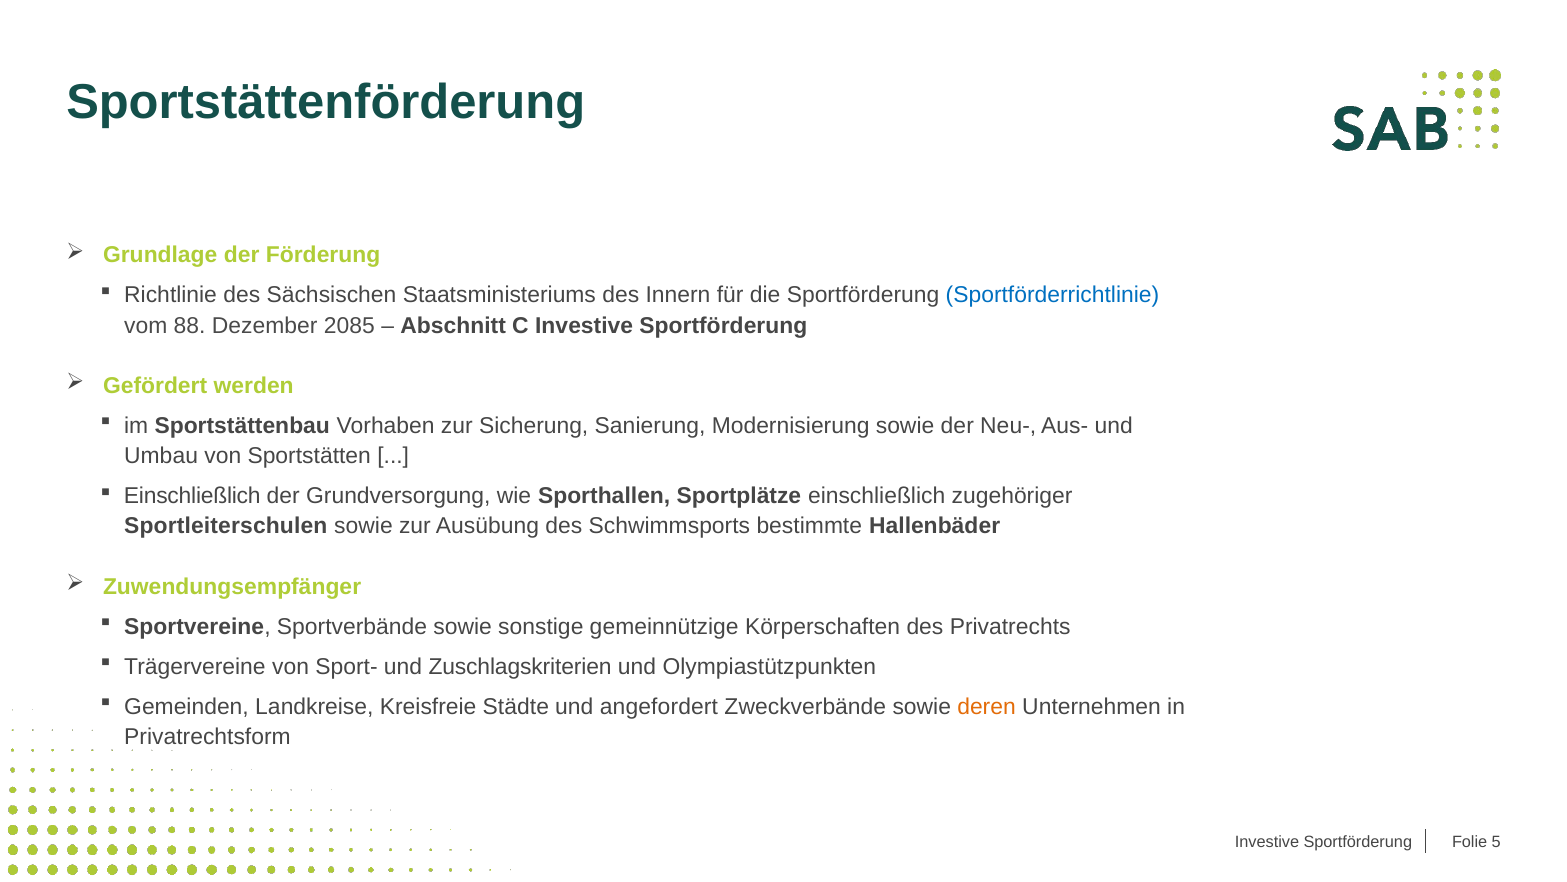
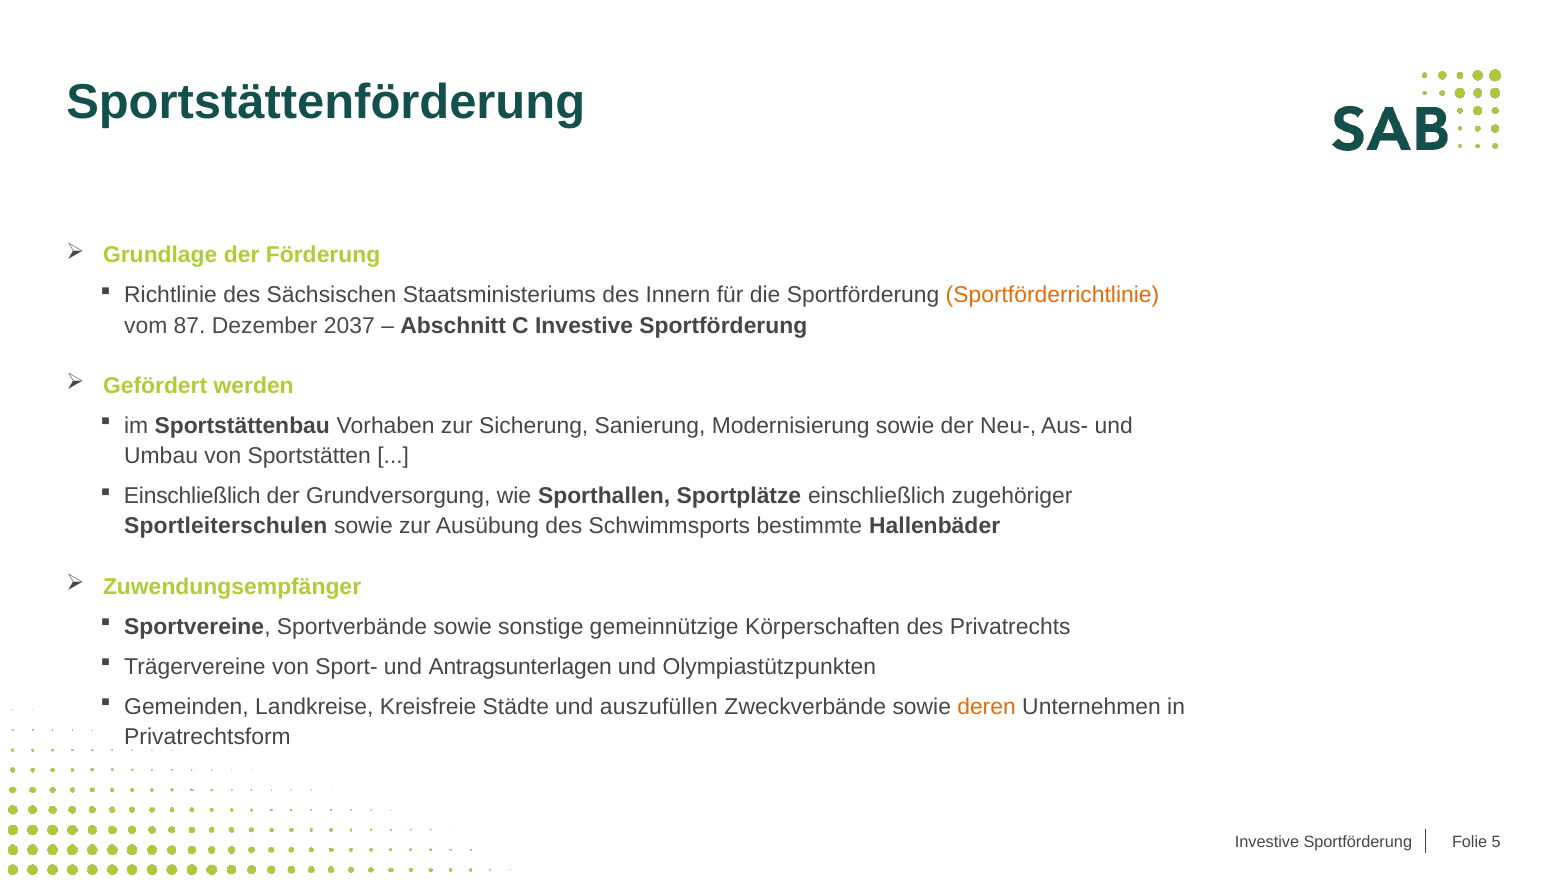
Sportförderrichtlinie colour: blue -> orange
88: 88 -> 87
2085: 2085 -> 2037
Zuschlagskriterien: Zuschlagskriterien -> Antragsunterlagen
angefordert: angefordert -> auszufüllen
